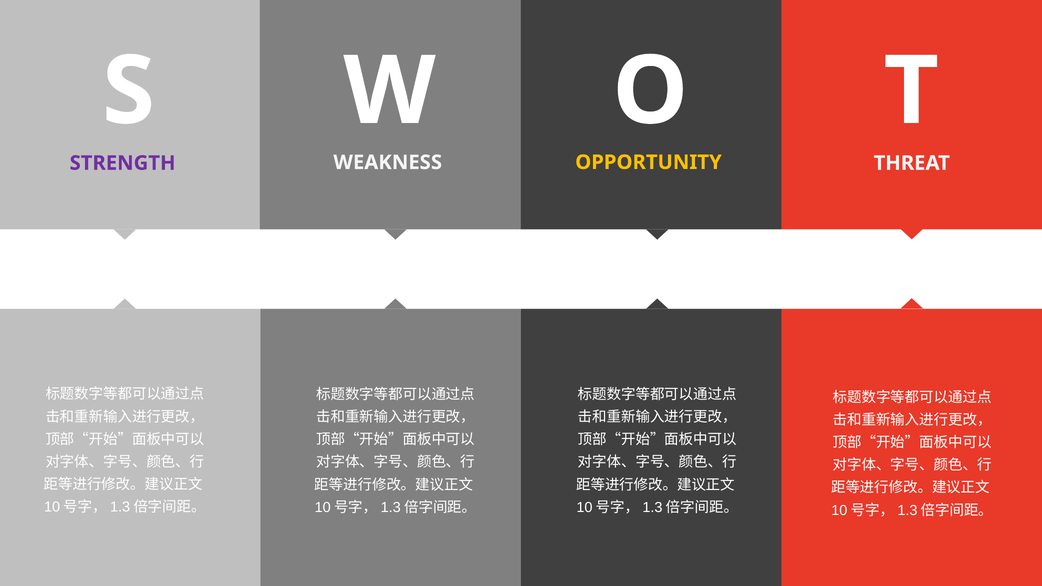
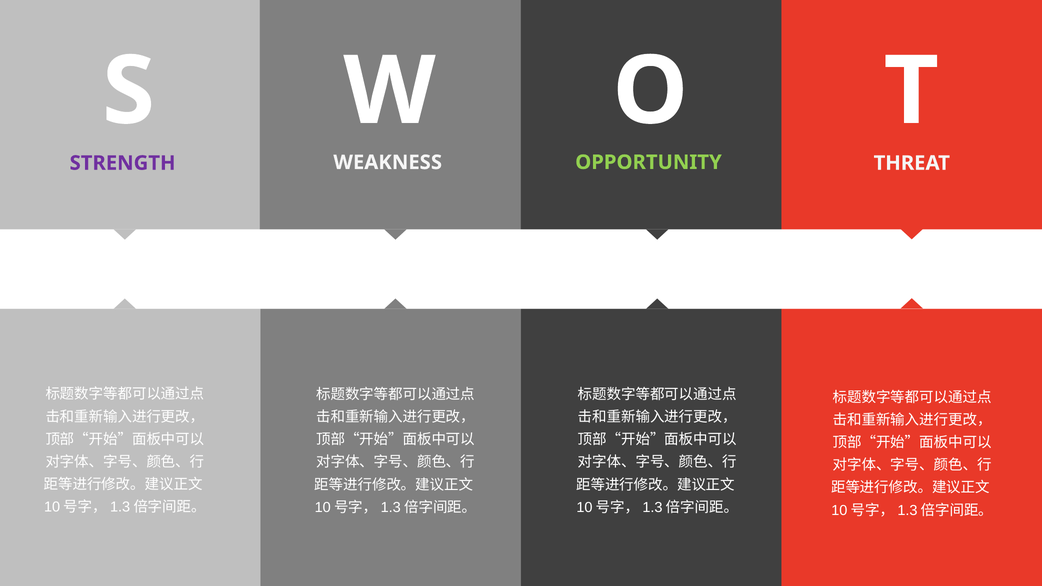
OPPORTUNITY colour: yellow -> light green
